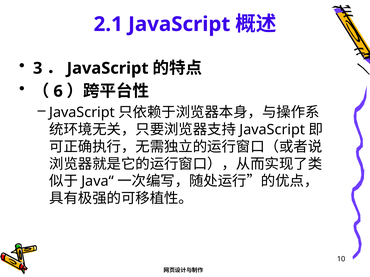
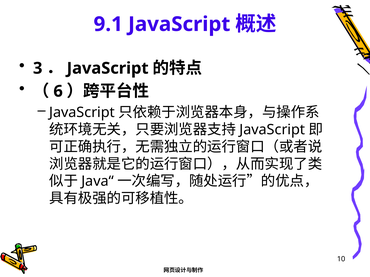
2.1: 2.1 -> 9.1
